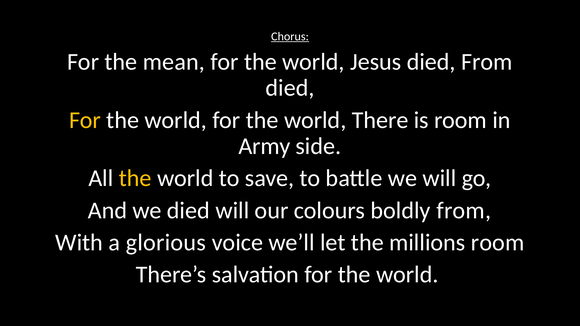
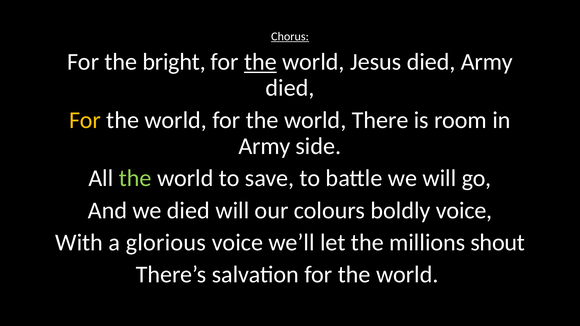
mean: mean -> bright
the at (260, 62) underline: none -> present
died From: From -> Army
the at (135, 178) colour: yellow -> light green
boldly from: from -> voice
millions room: room -> shout
